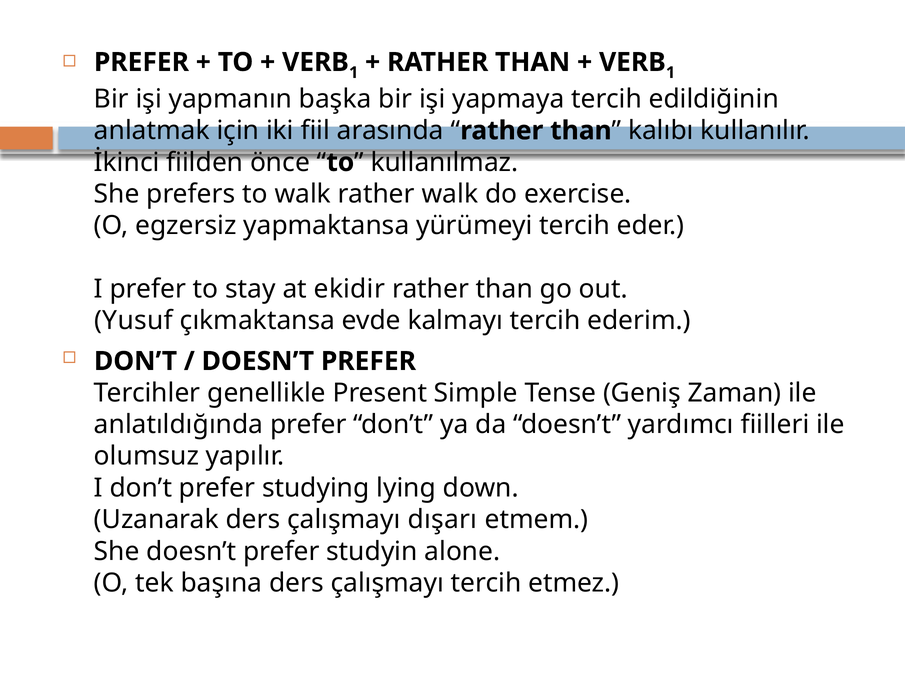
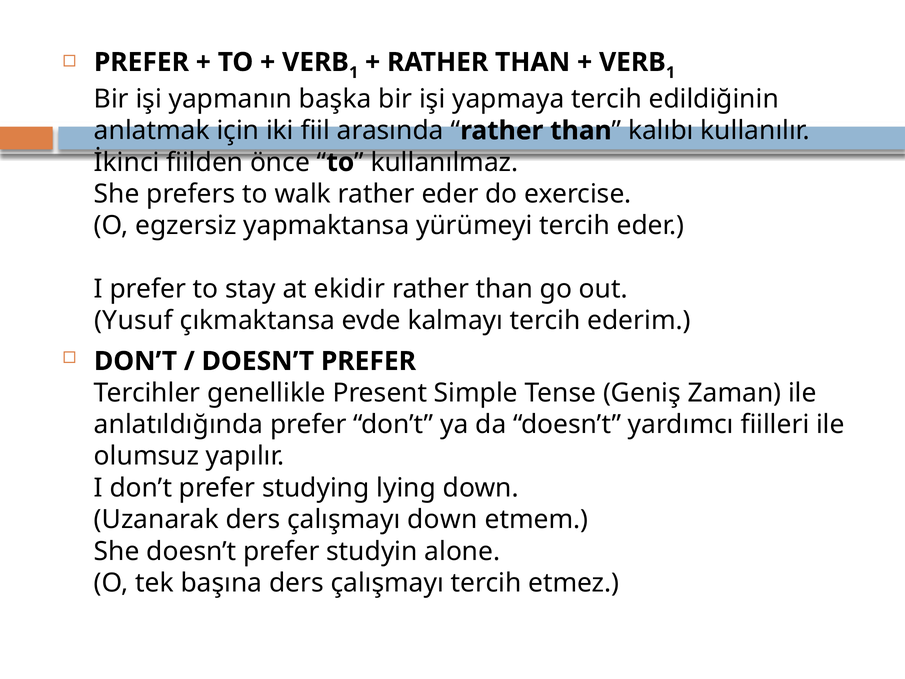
rather walk: walk -> eder
çalışmayı dışarı: dışarı -> down
